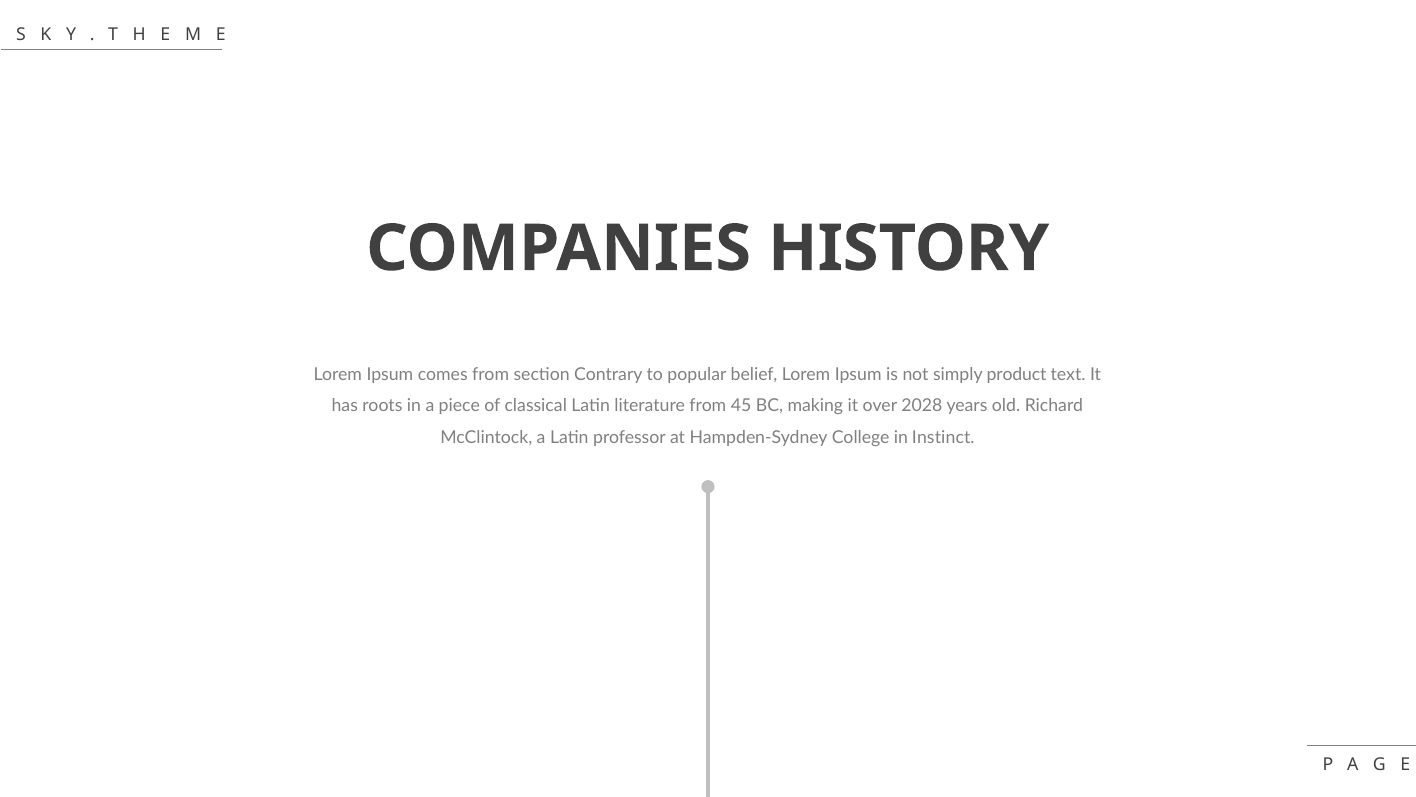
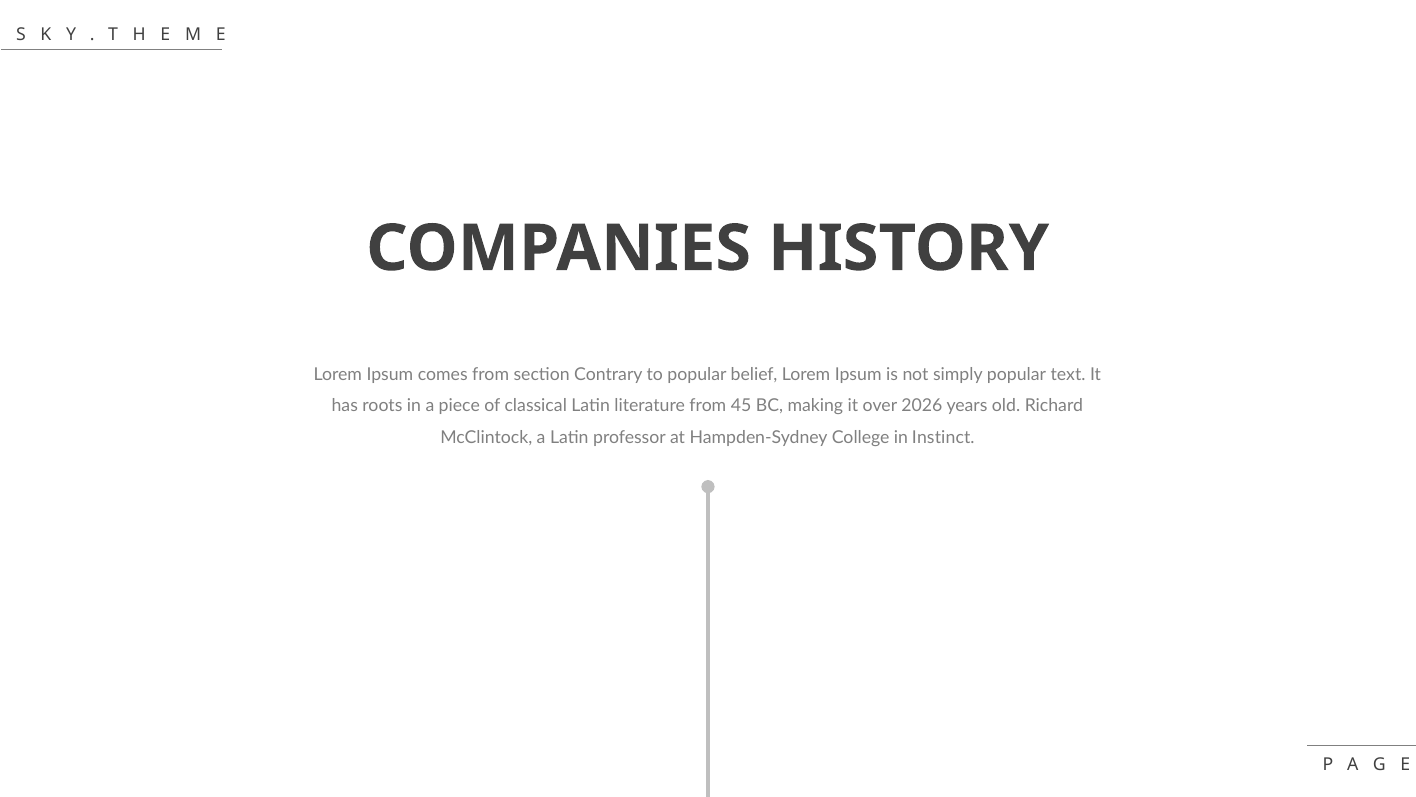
simply product: product -> popular
2028: 2028 -> 2026
